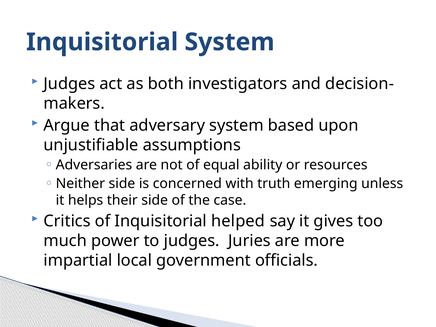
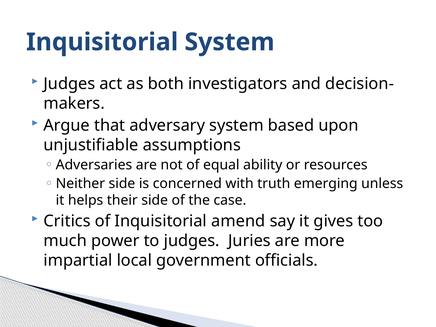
helped: helped -> amend
